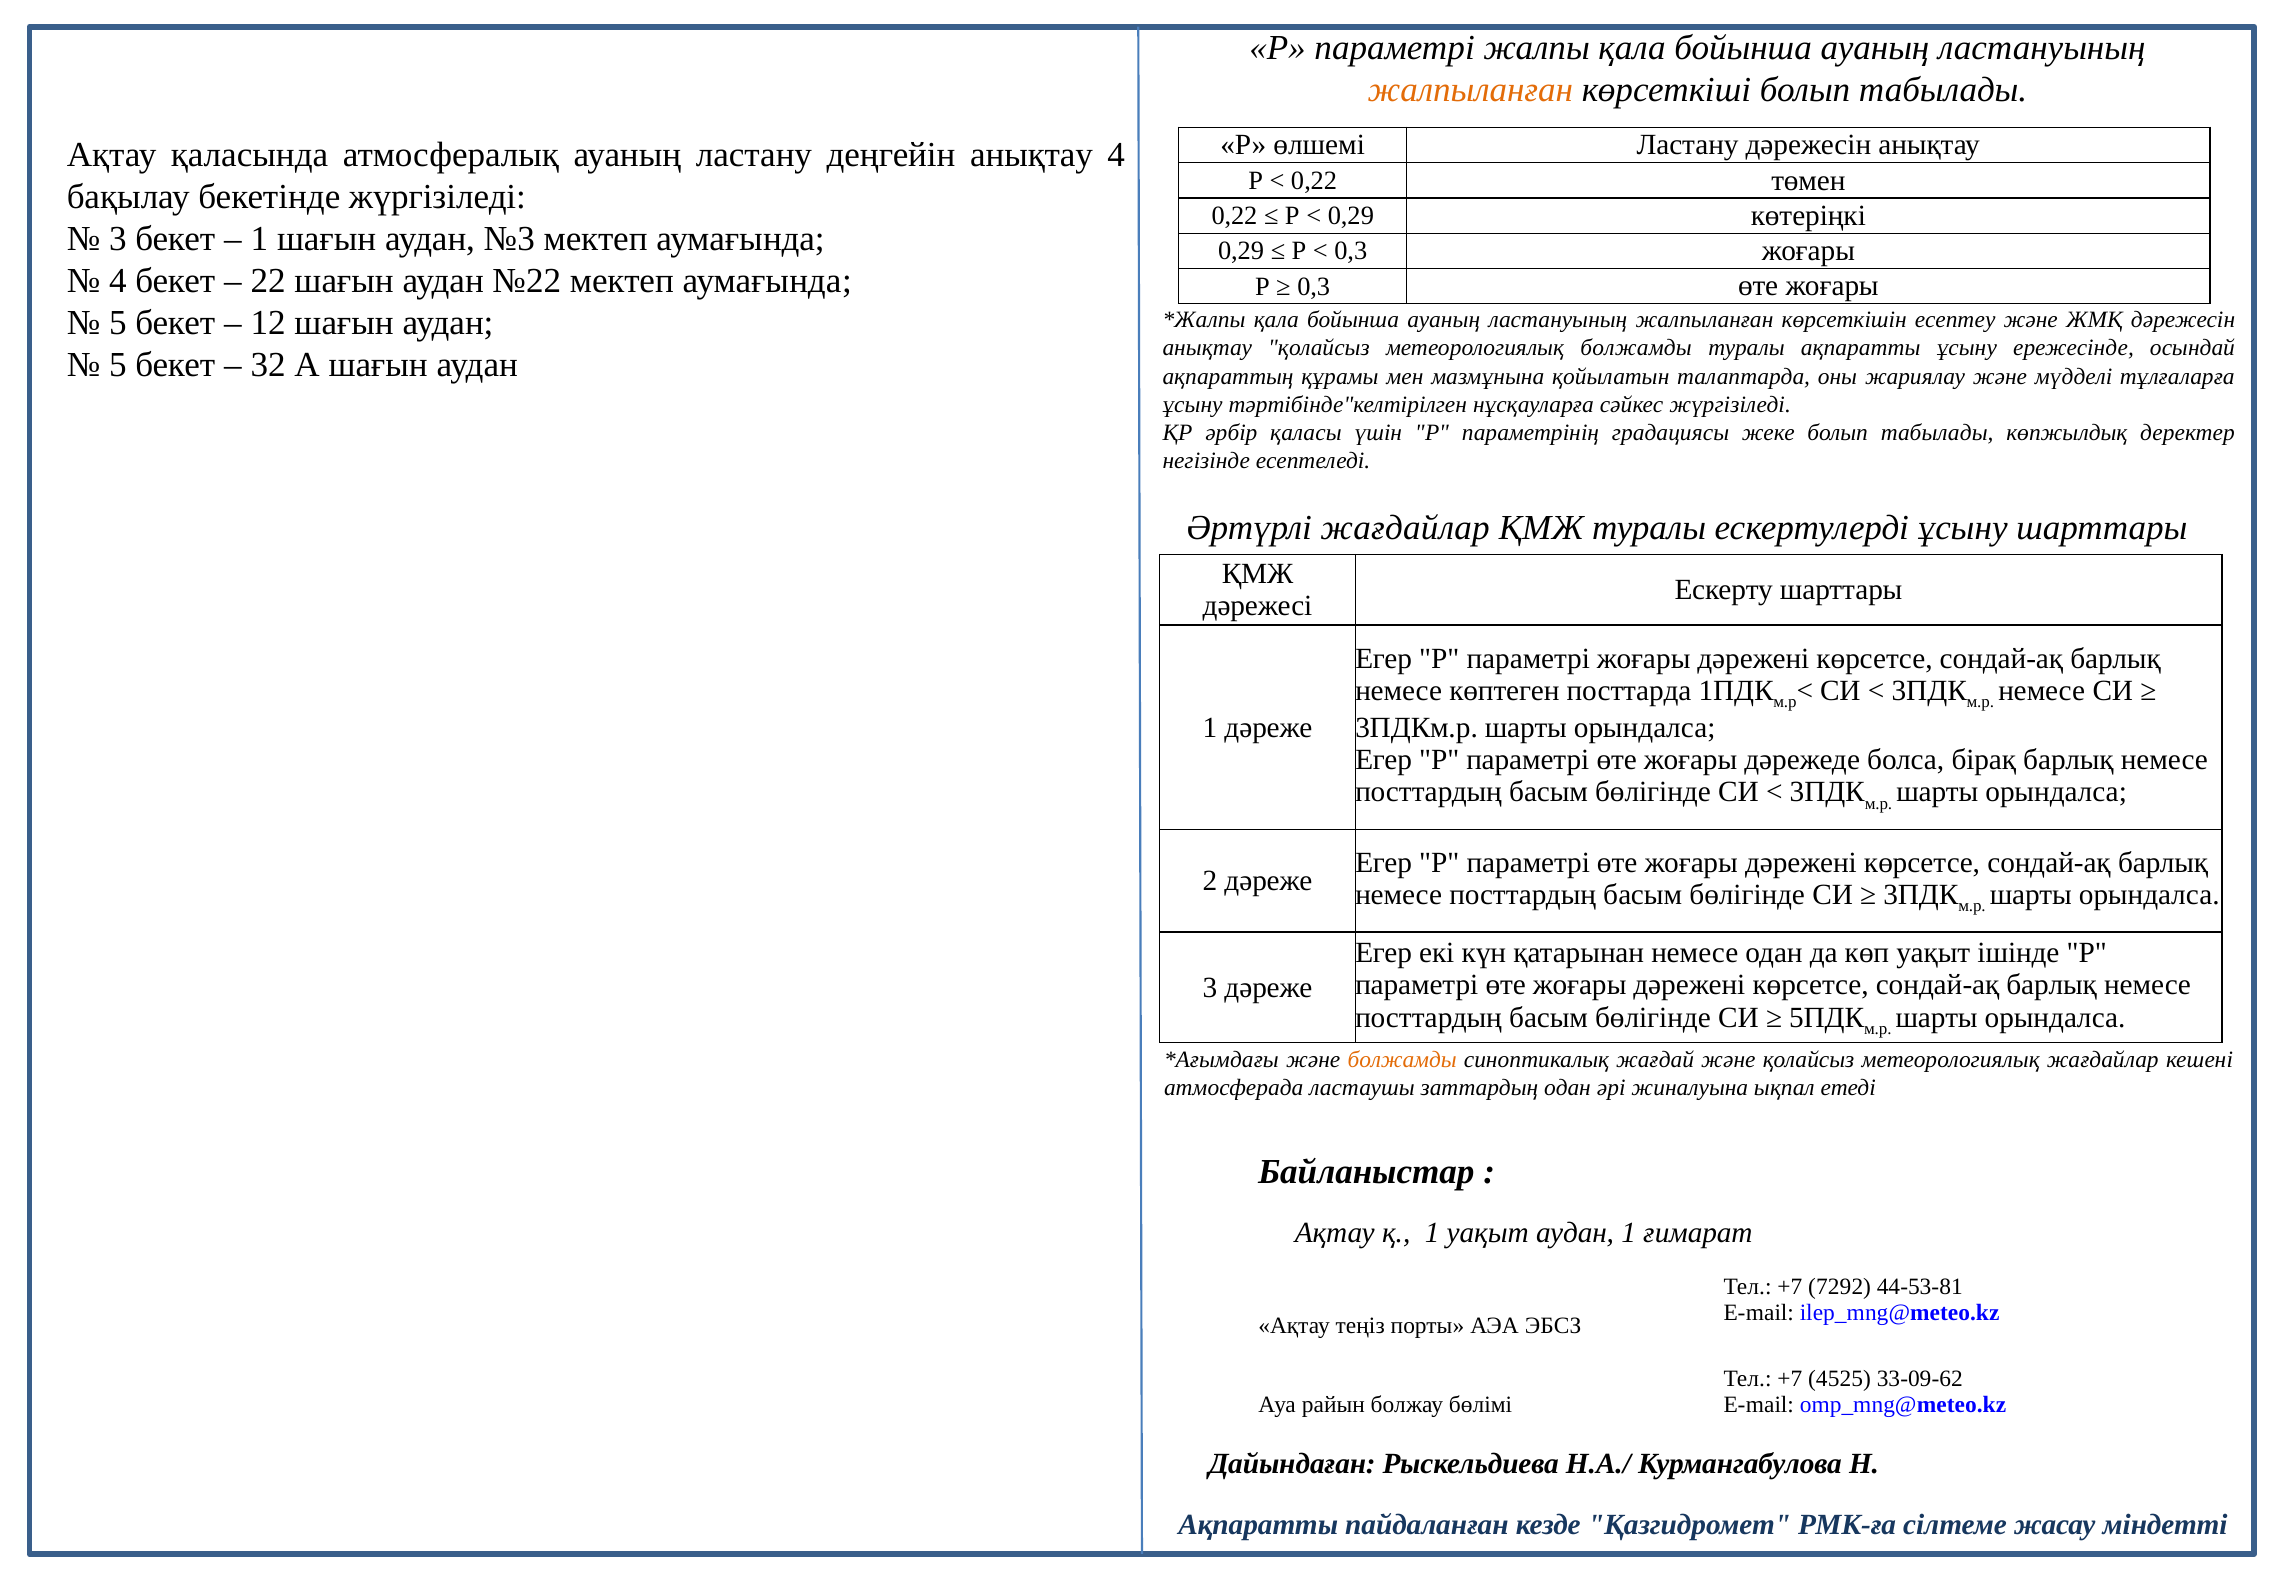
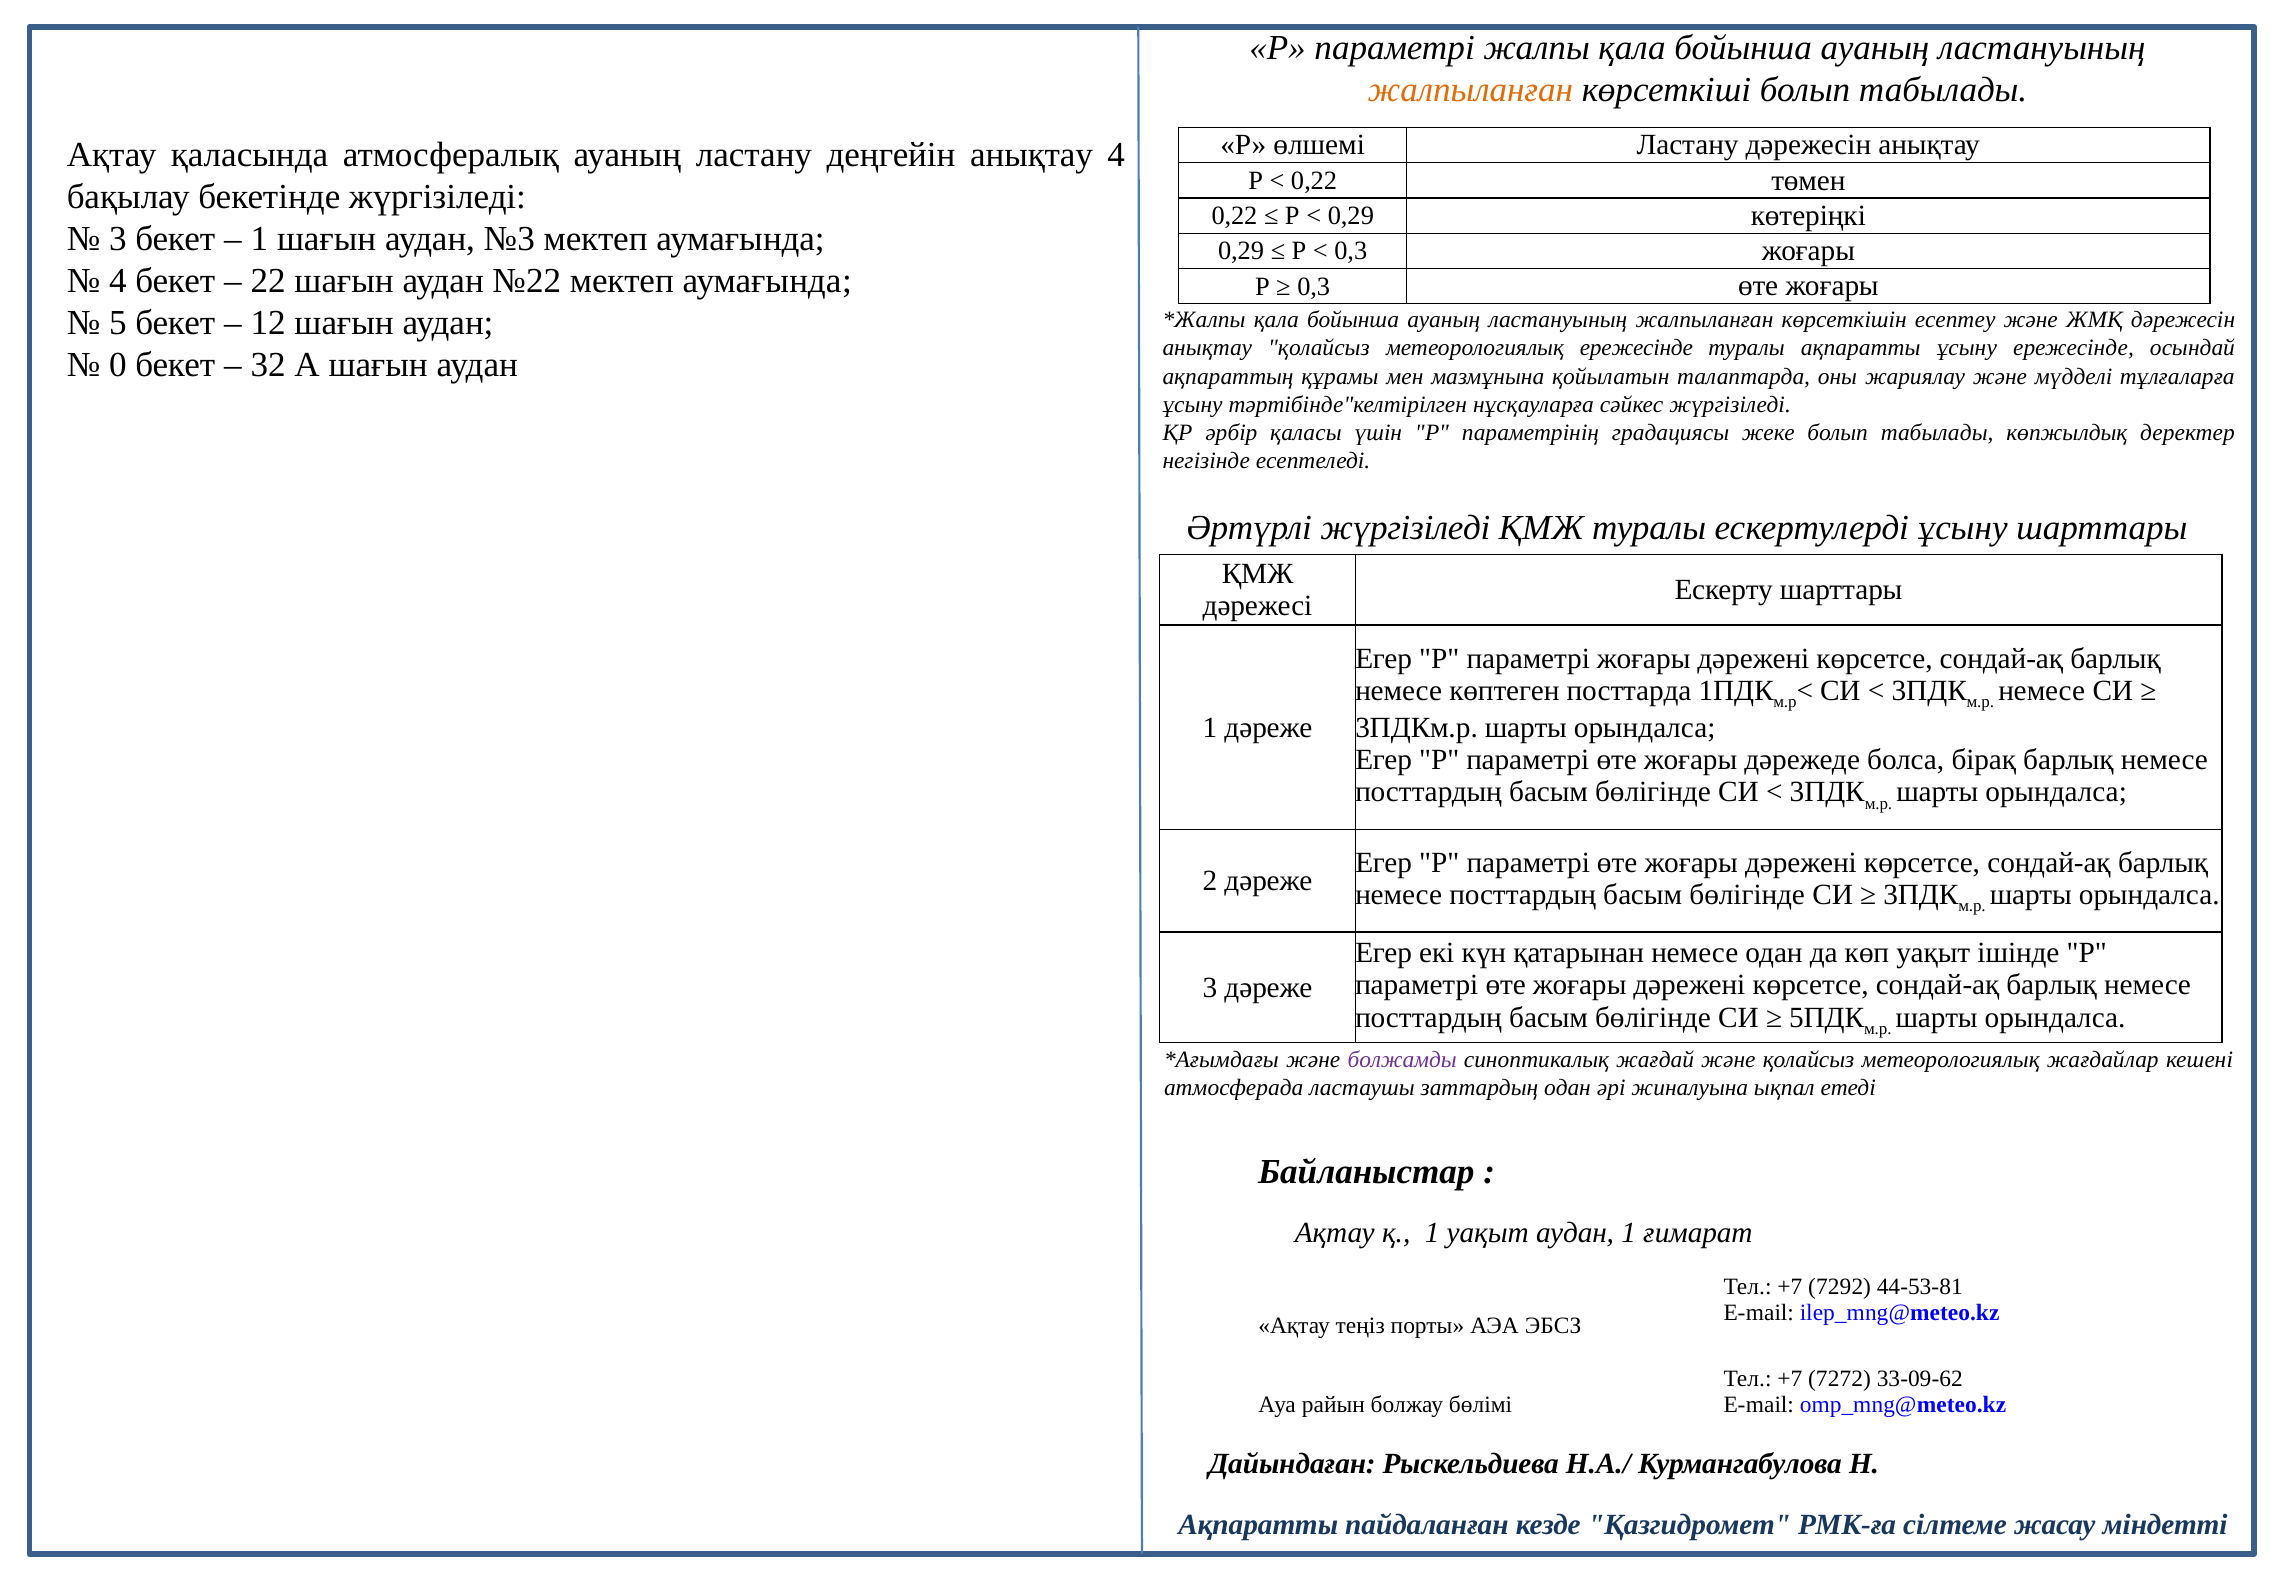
метеорологиялық болжамды: болжамды -> ережесінде
5 at (118, 365): 5 -> 0
Әртүрлі жағдайлар: жағдайлар -> жүргізіледі
болжамды at (1402, 1060) colour: orange -> purple
4525: 4525 -> 7272
